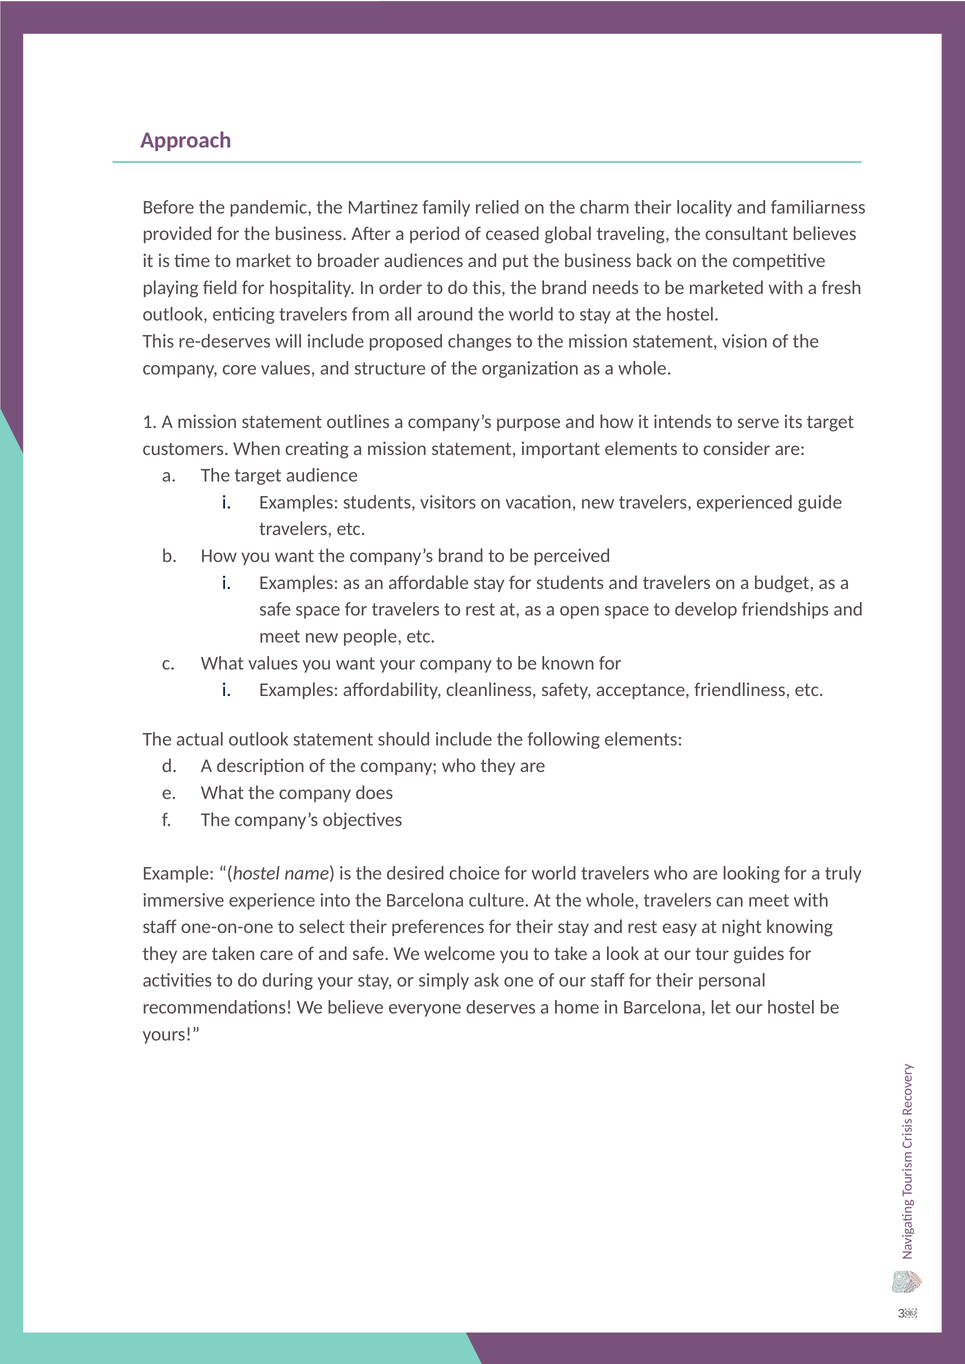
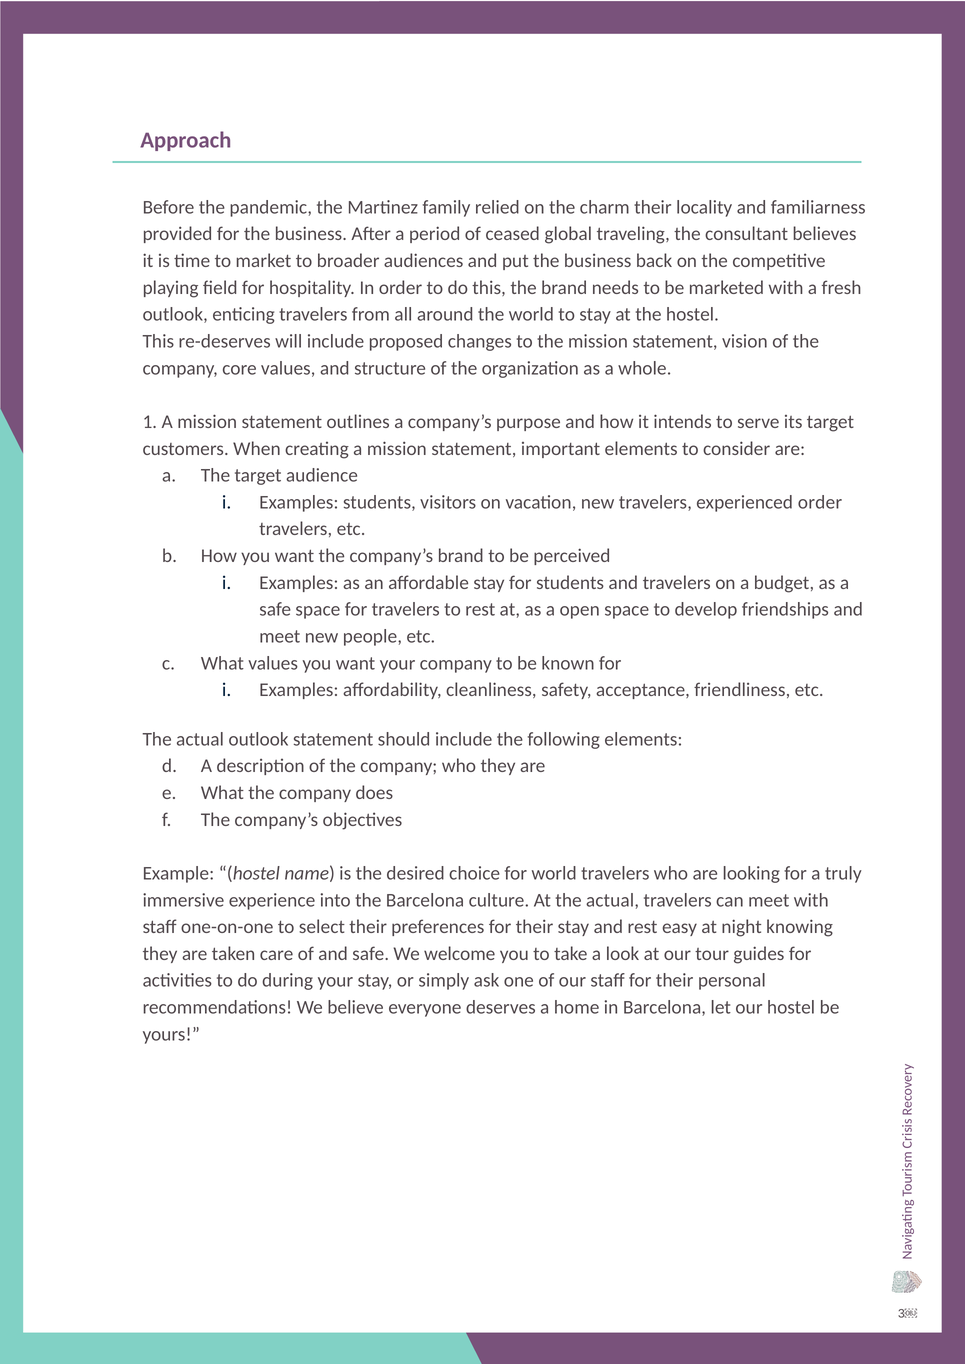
experienced guide: guide -> order
At the whole: whole -> actual
